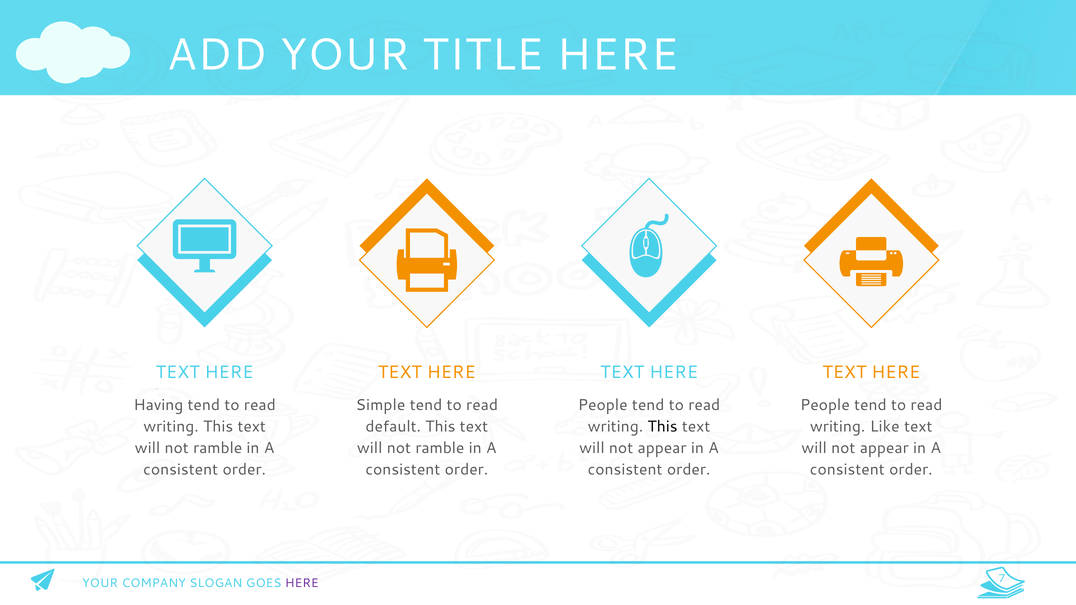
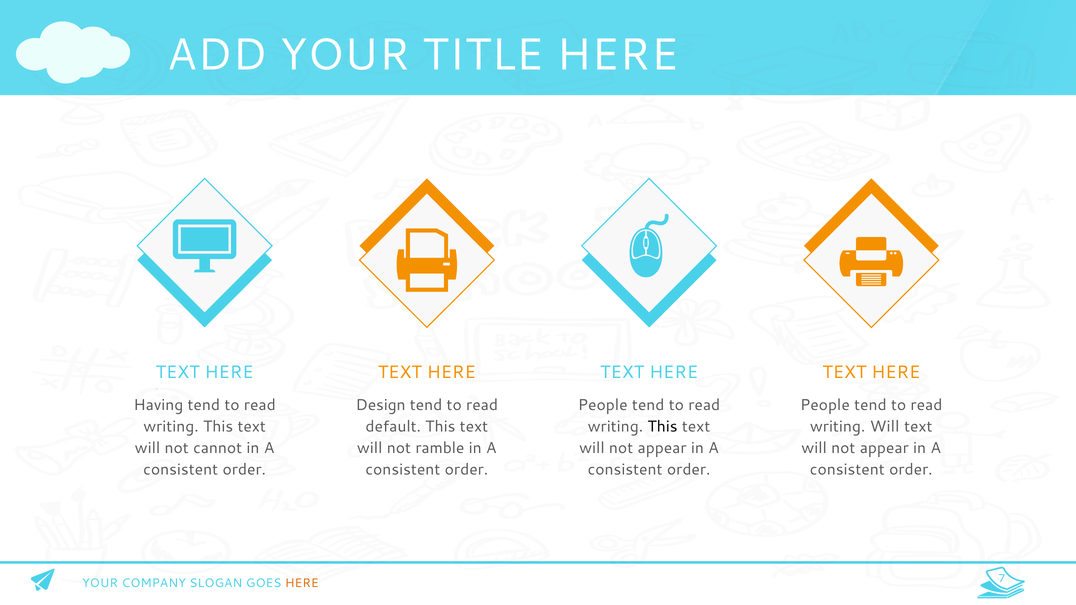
Simple: Simple -> Design
writing Like: Like -> Will
ramble at (218, 448): ramble -> cannot
HERE at (302, 584) colour: purple -> orange
